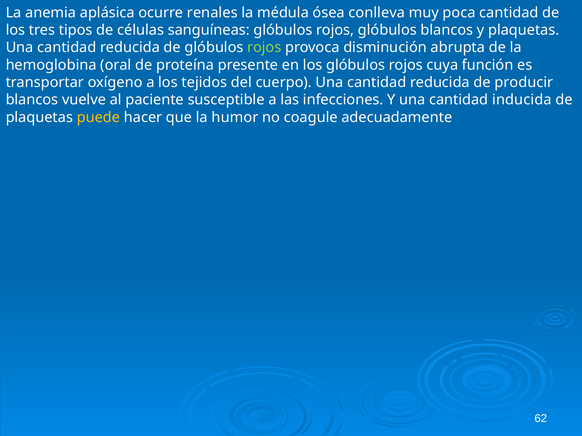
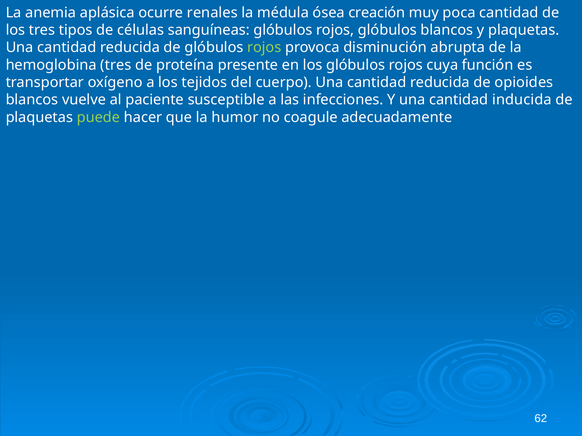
conlleva: conlleva -> creación
hemoglobina oral: oral -> tres
producir: producir -> opioides
puede colour: yellow -> light green
